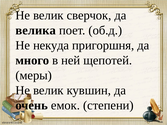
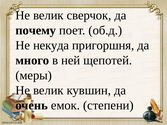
велика: велика -> почему
